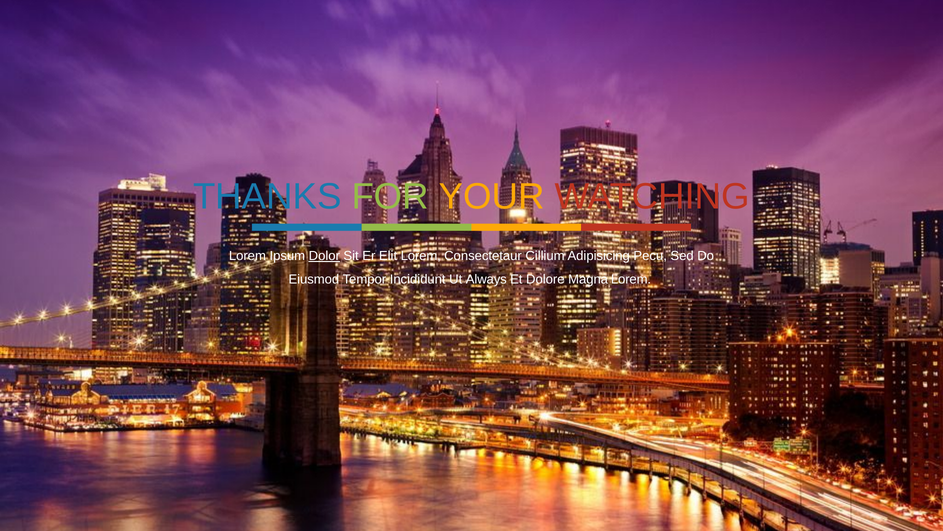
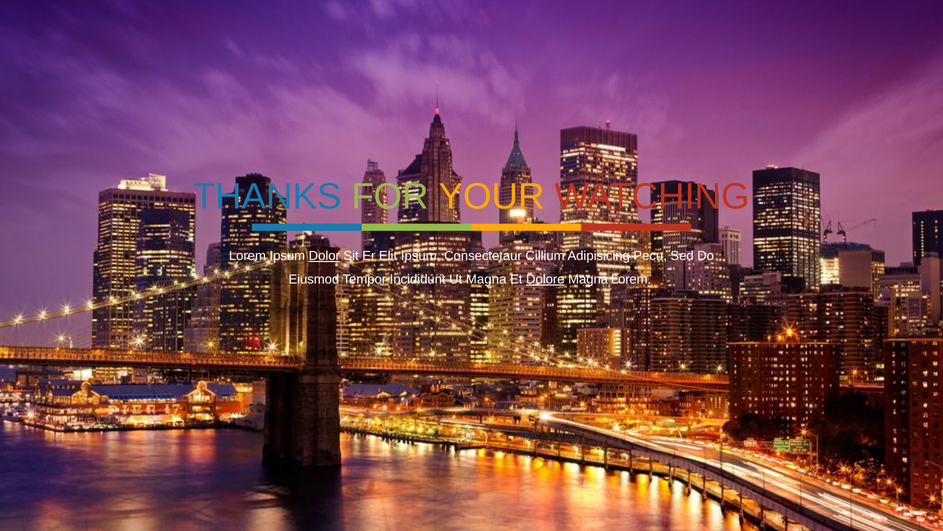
Elit Lorem: Lorem -> Ipsum
Ut Always: Always -> Magna
Dolore underline: none -> present
